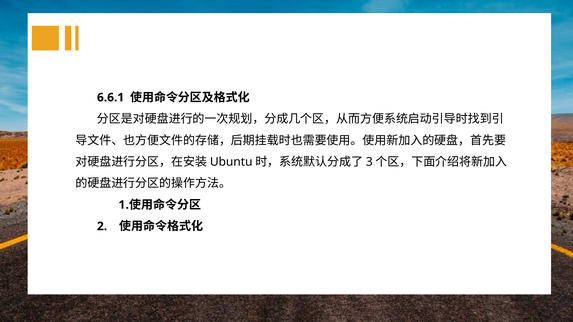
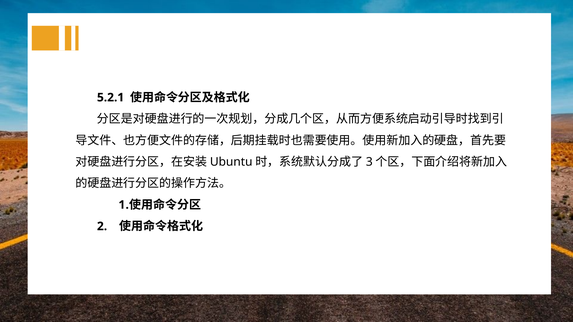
6.6.1: 6.6.1 -> 5.2.1
